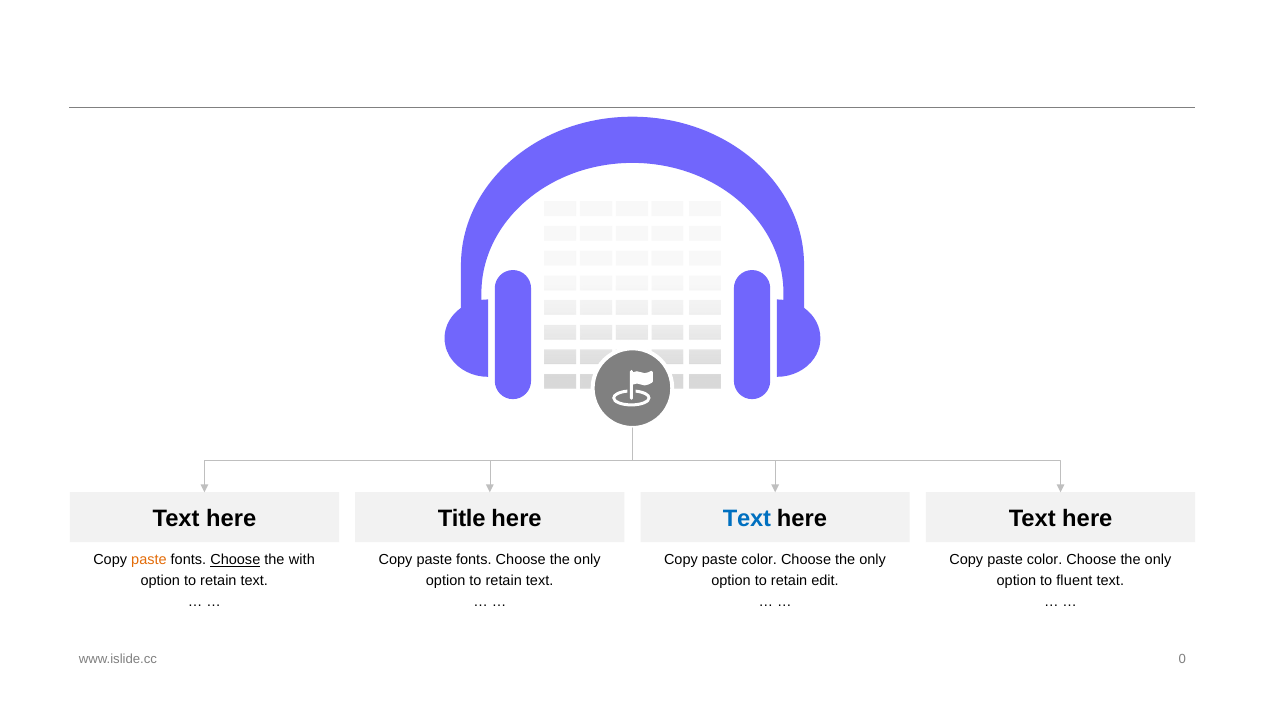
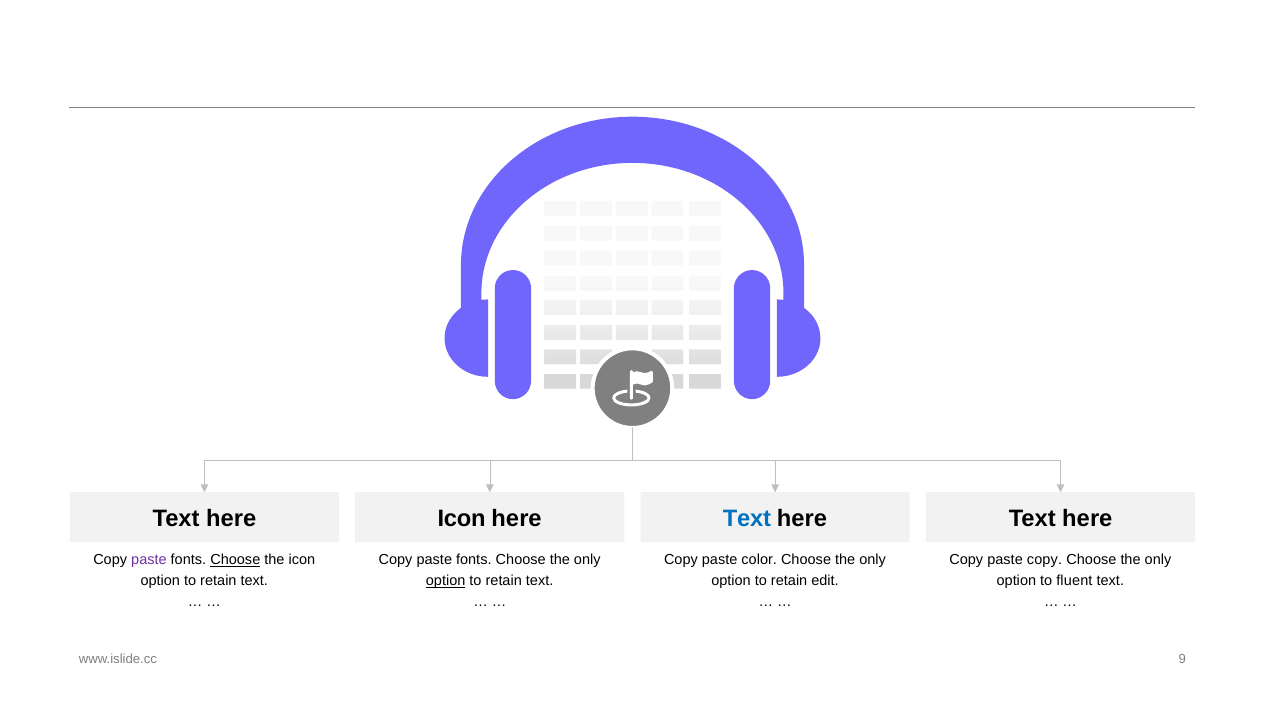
Title at (462, 518): Title -> Icon
paste at (149, 560) colour: orange -> purple
the with: with -> icon
color at (1045, 560): color -> copy
option at (446, 581) underline: none -> present
0: 0 -> 9
